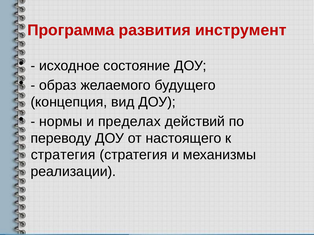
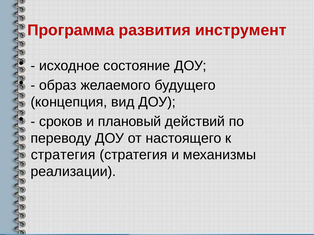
нормы: нормы -> сроков
пределах: пределах -> плановый
